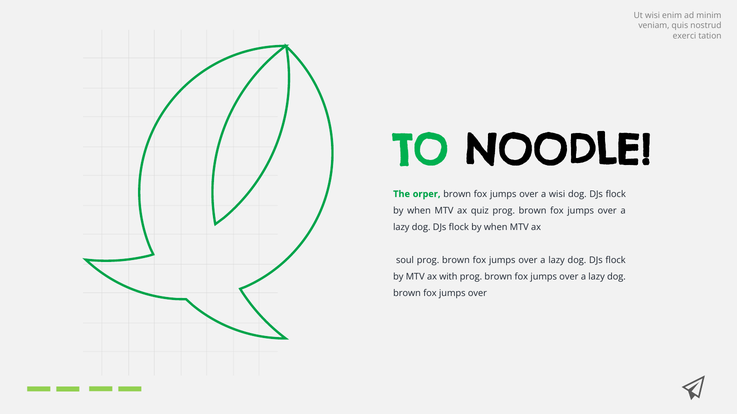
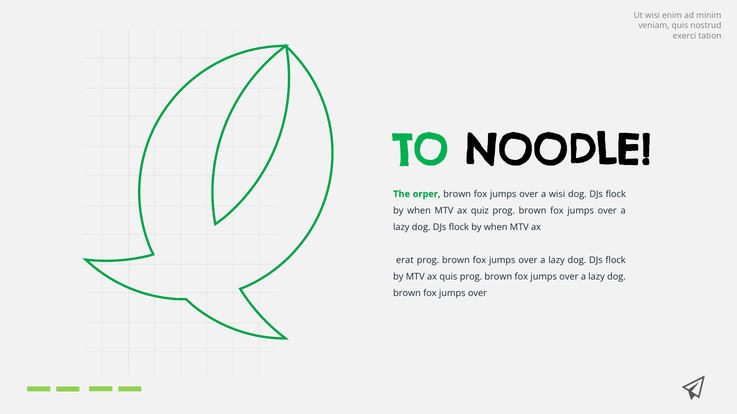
soul: soul -> erat
ax with: with -> quis
